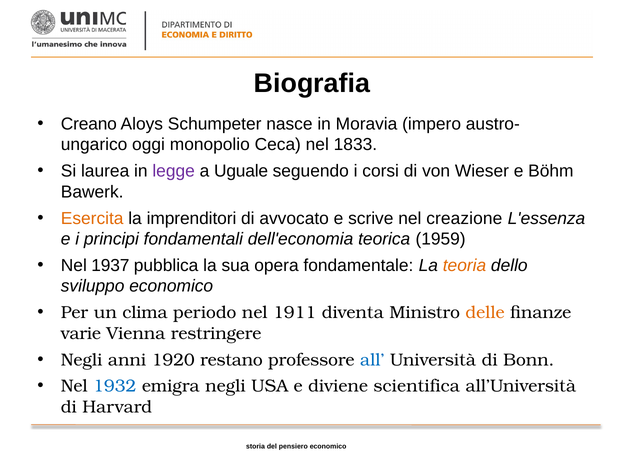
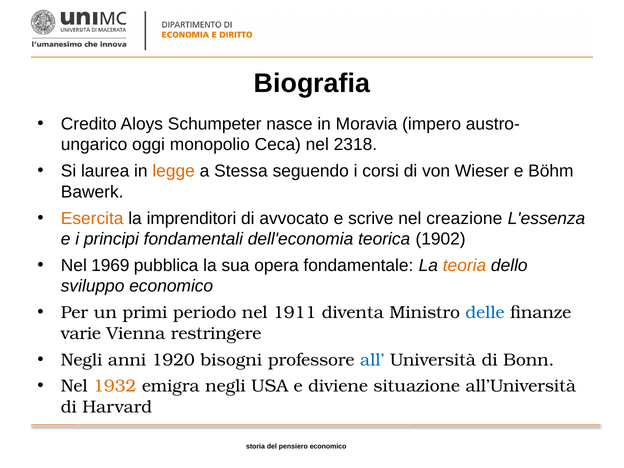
Creano: Creano -> Credito
1833: 1833 -> 2318
legge colour: purple -> orange
Uguale: Uguale -> Stessa
1959: 1959 -> 1902
1937: 1937 -> 1969
clima: clima -> primi
delle colour: orange -> blue
restano: restano -> bisogni
1932 colour: blue -> orange
scientifica: scientifica -> situazione
